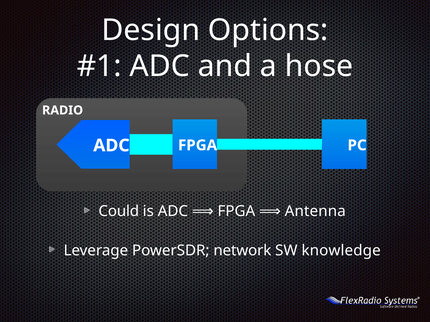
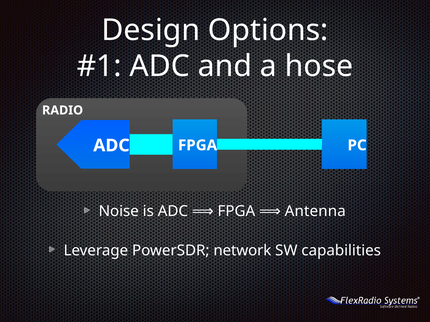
Could: Could -> Noise
knowledge: knowledge -> capabilities
